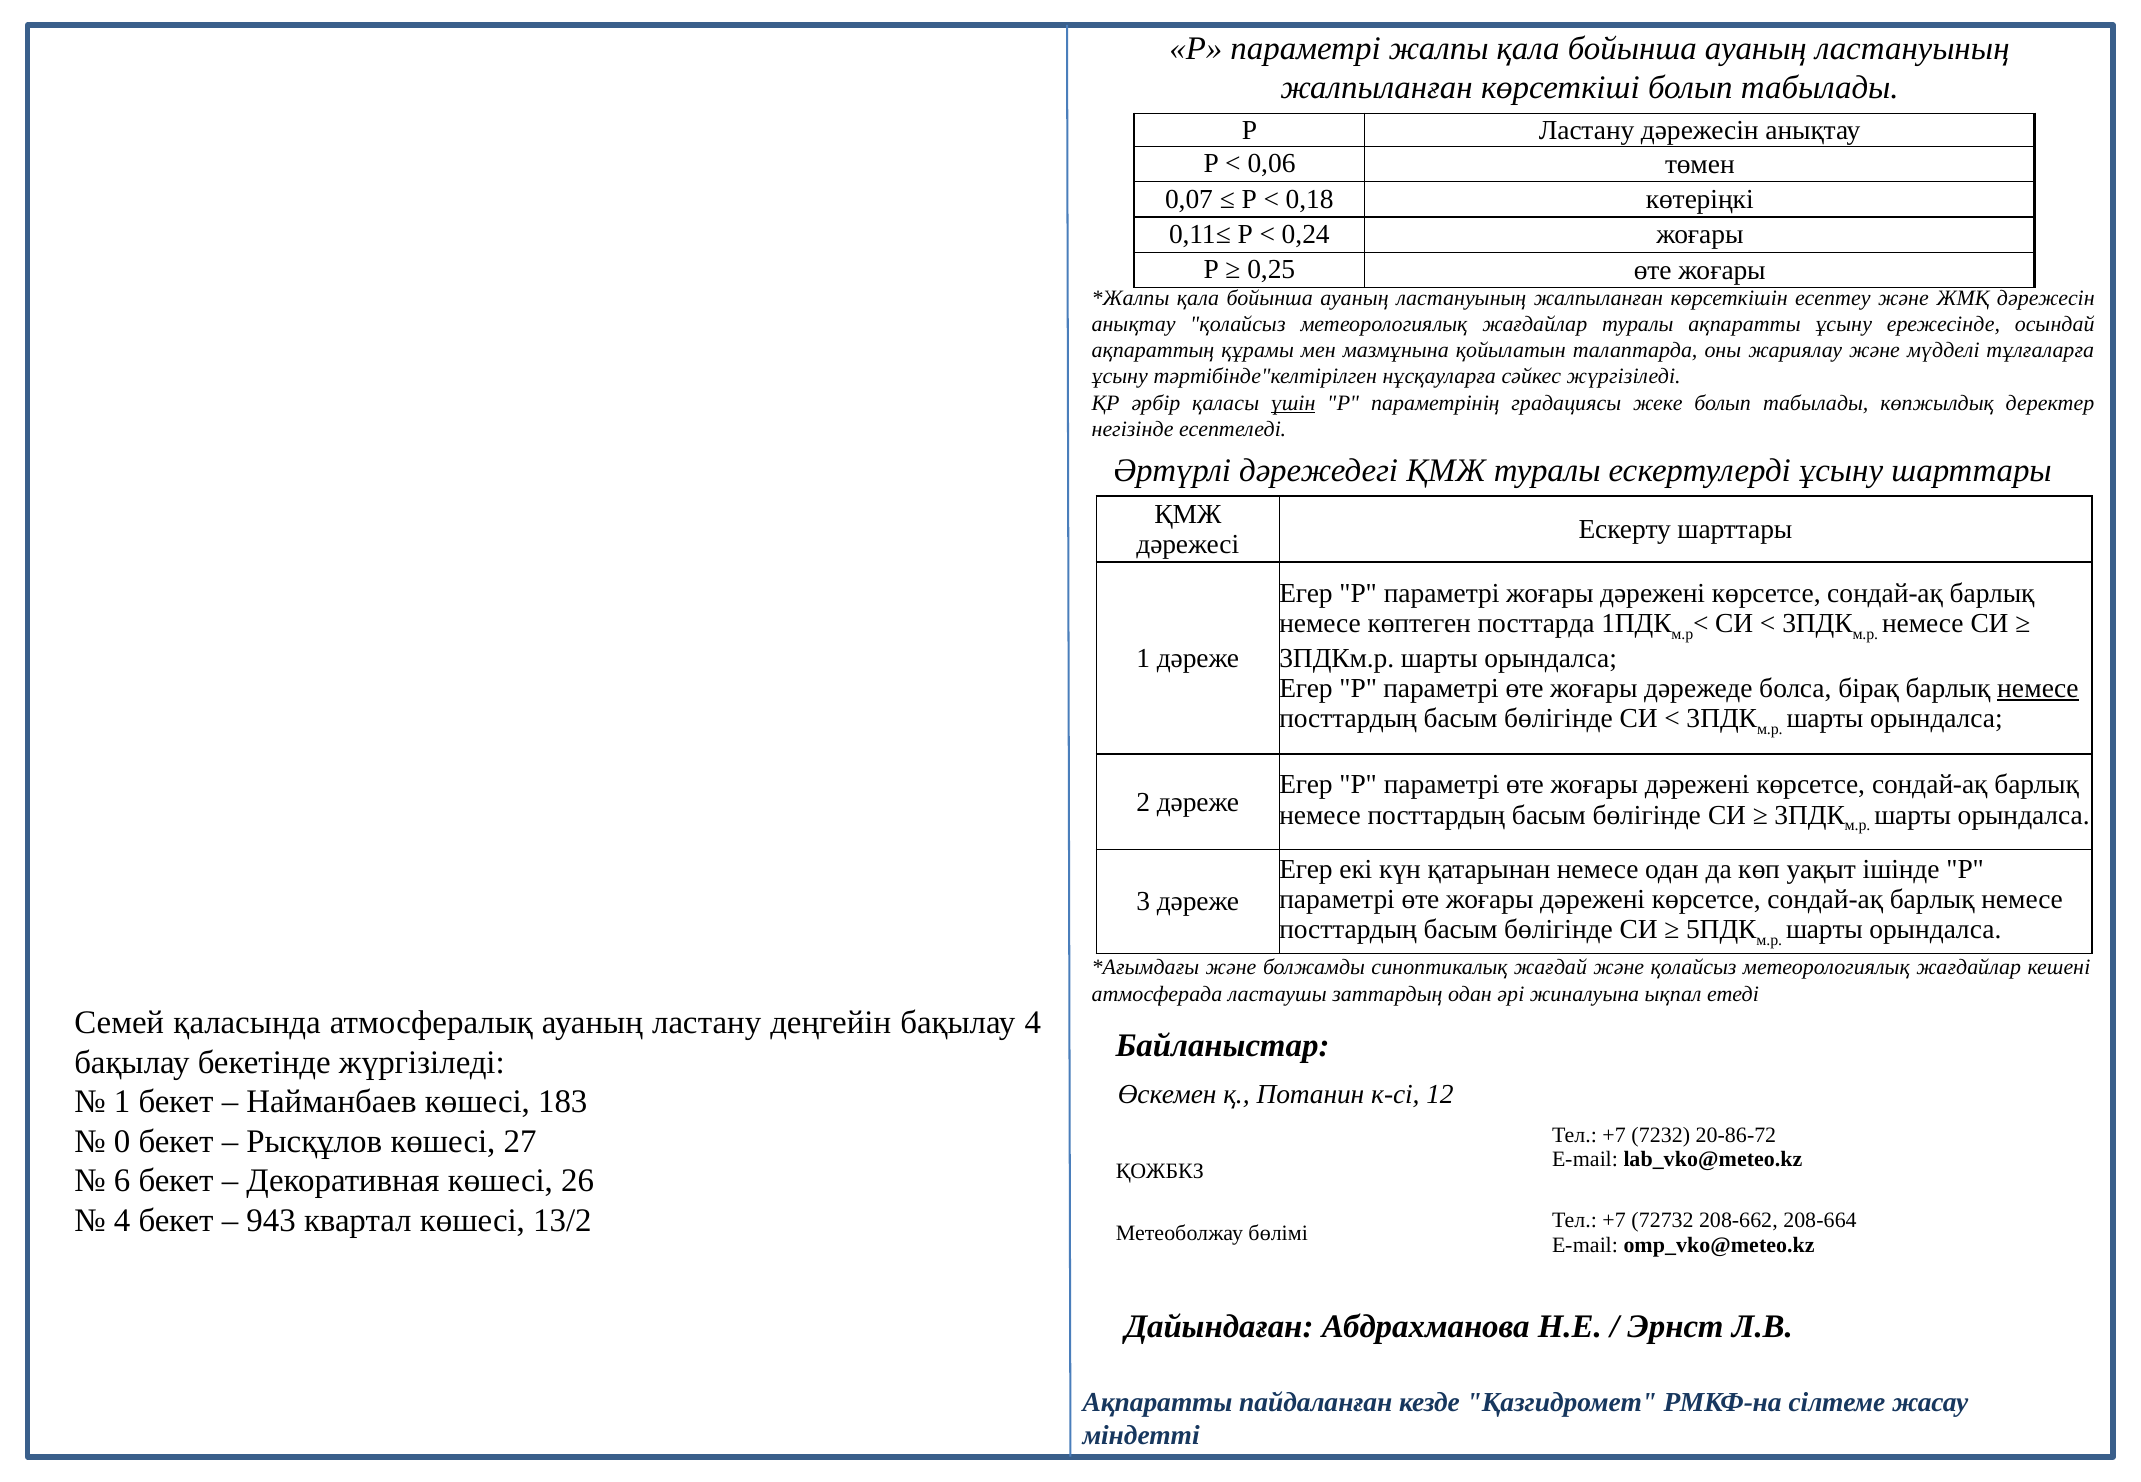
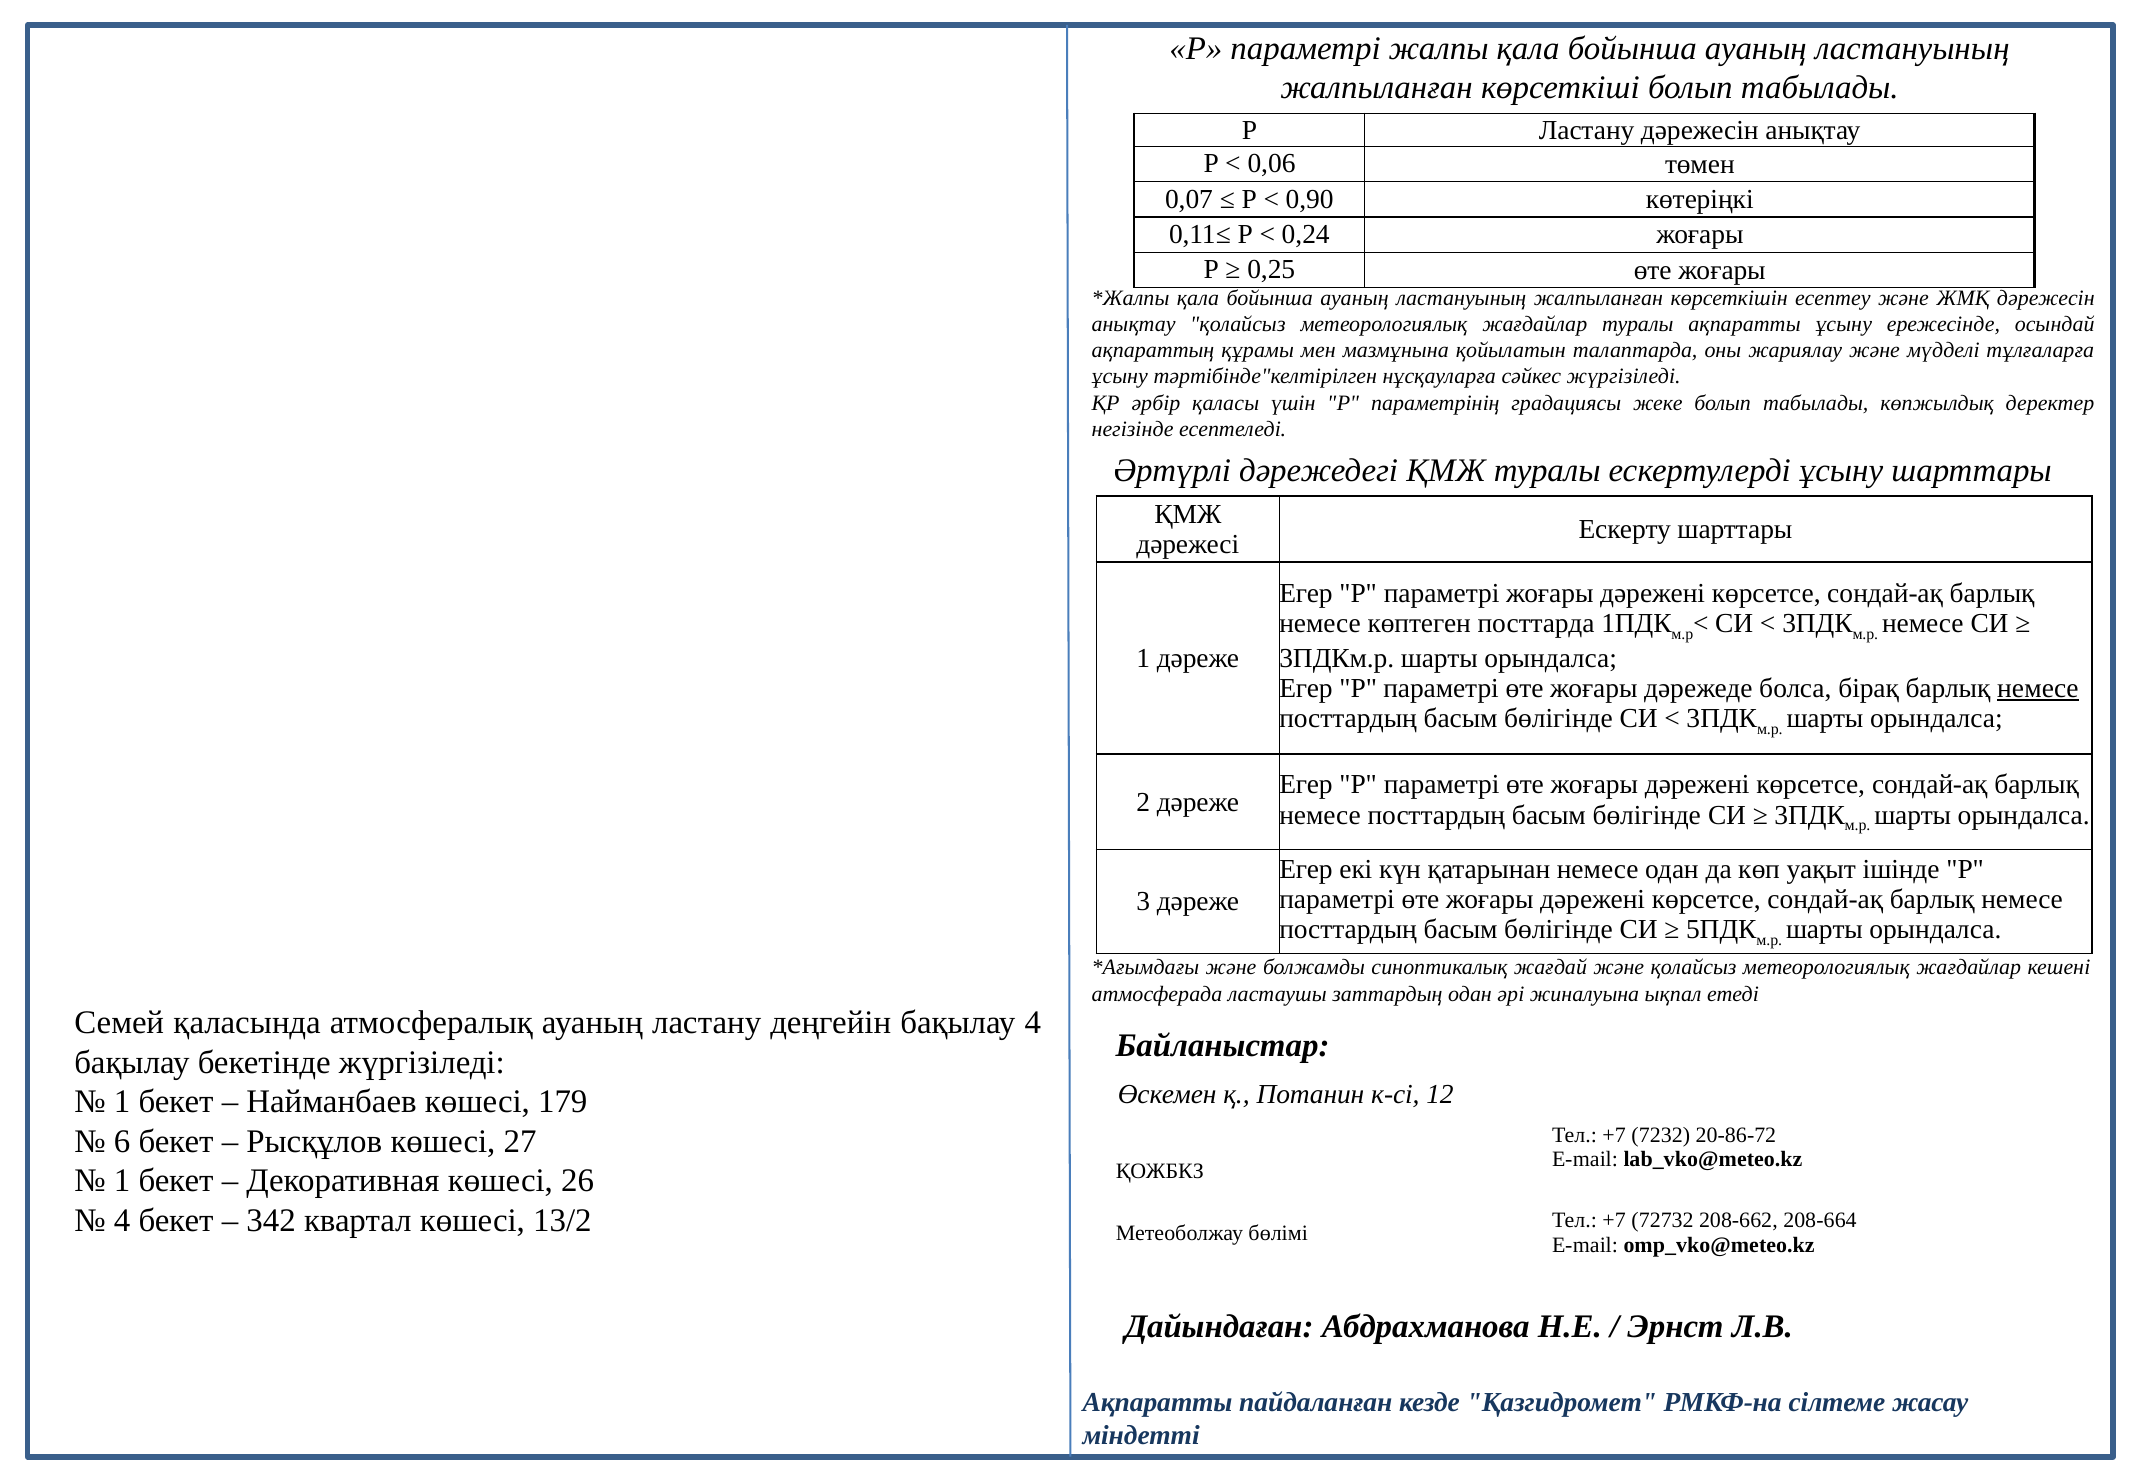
0,18: 0,18 -> 0,90
үшін underline: present -> none
183: 183 -> 179
0: 0 -> 6
6 at (122, 1181): 6 -> 1
943: 943 -> 342
